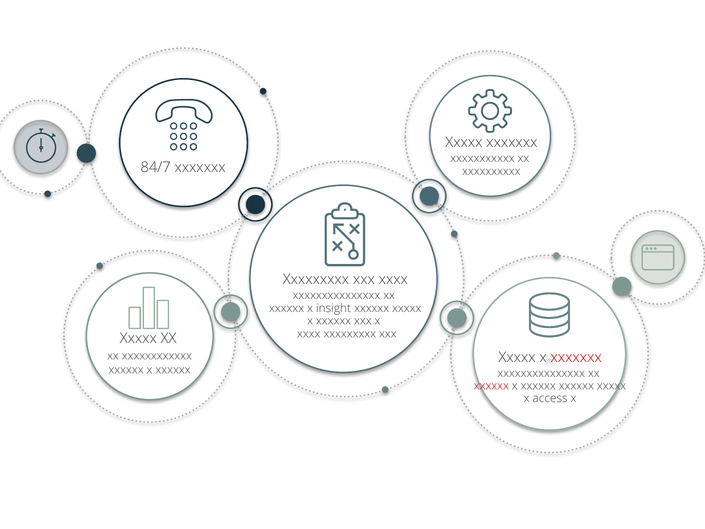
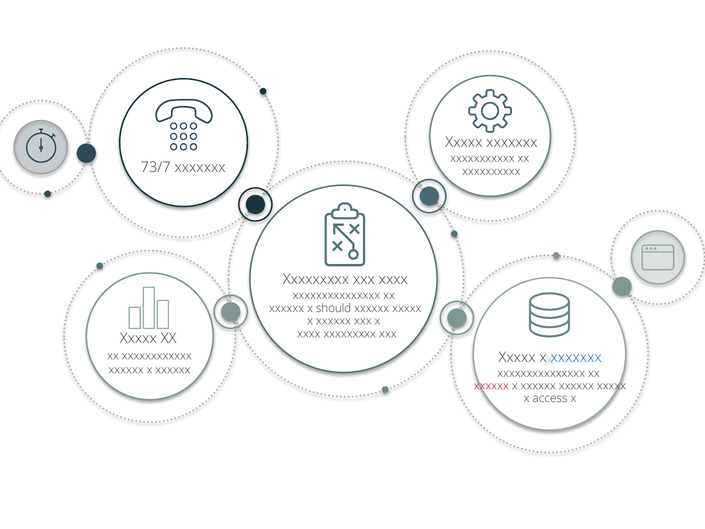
84/7: 84/7 -> 73/7
insight: insight -> should
xxxxxxx at (576, 357) colour: red -> blue
